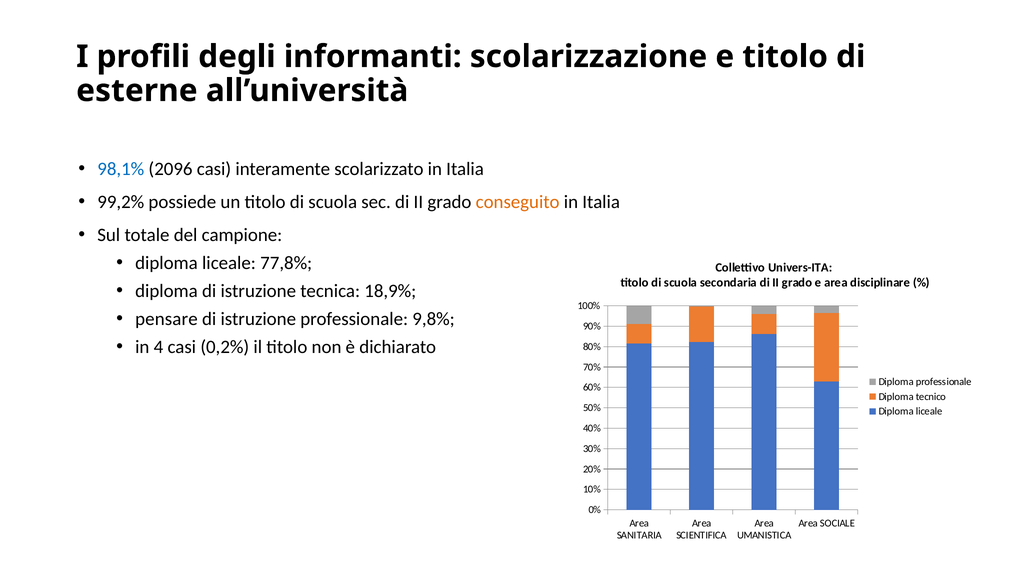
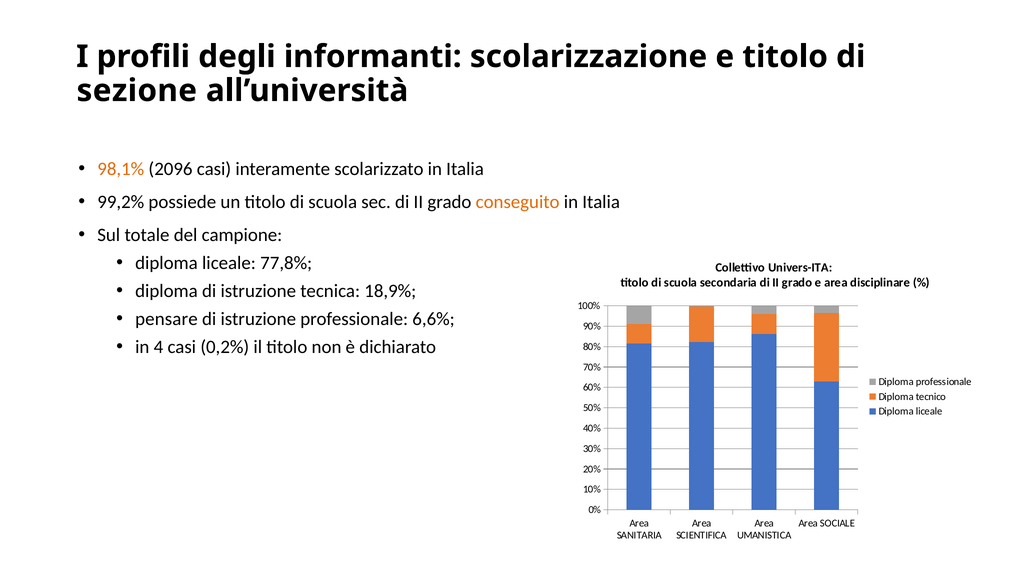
esterne: esterne -> sezione
98,1% colour: blue -> orange
9,8%: 9,8% -> 6,6%
